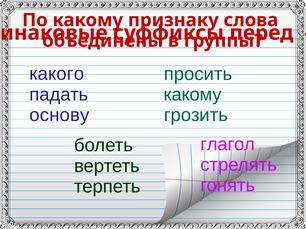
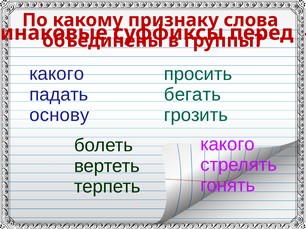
какому at (193, 95): какому -> бегать
глагол at (228, 144): глагол -> какого
